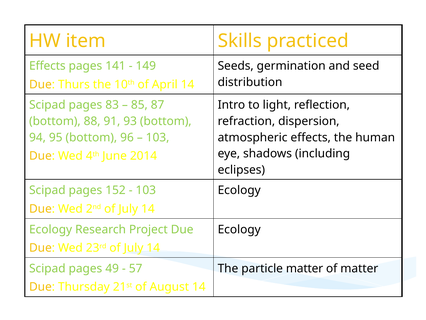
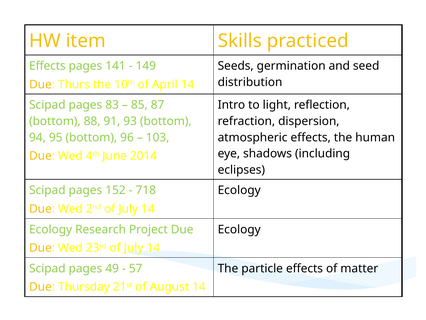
103 at (146, 190): 103 -> 718
particle matter: matter -> effects
